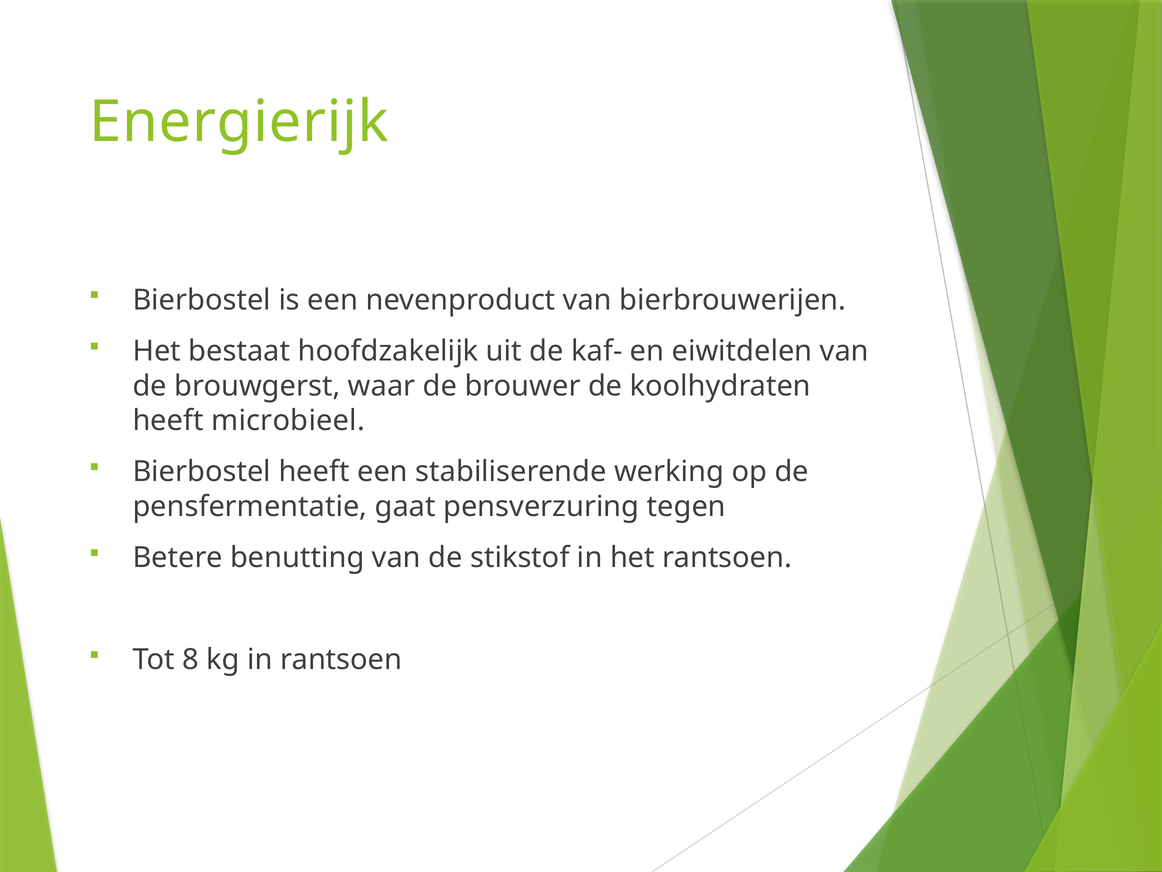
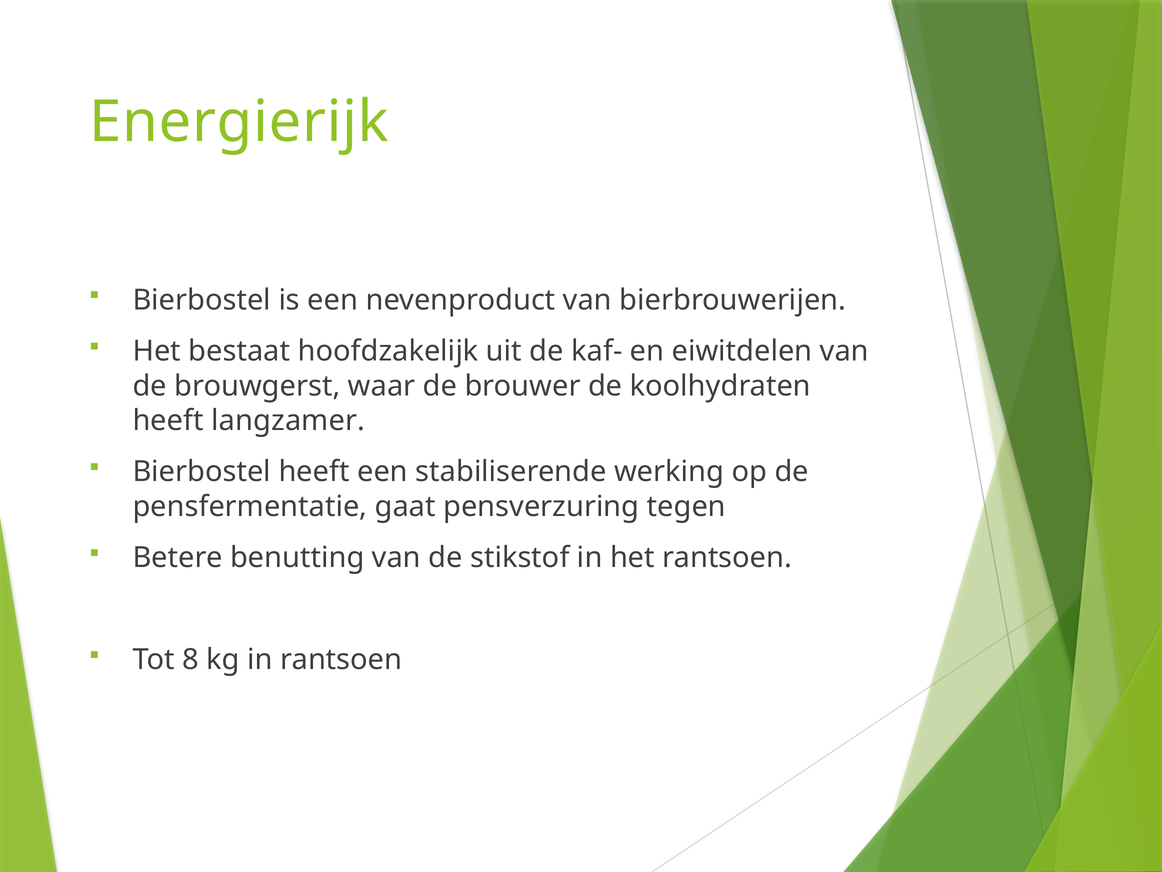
microbieel: microbieel -> langzamer
